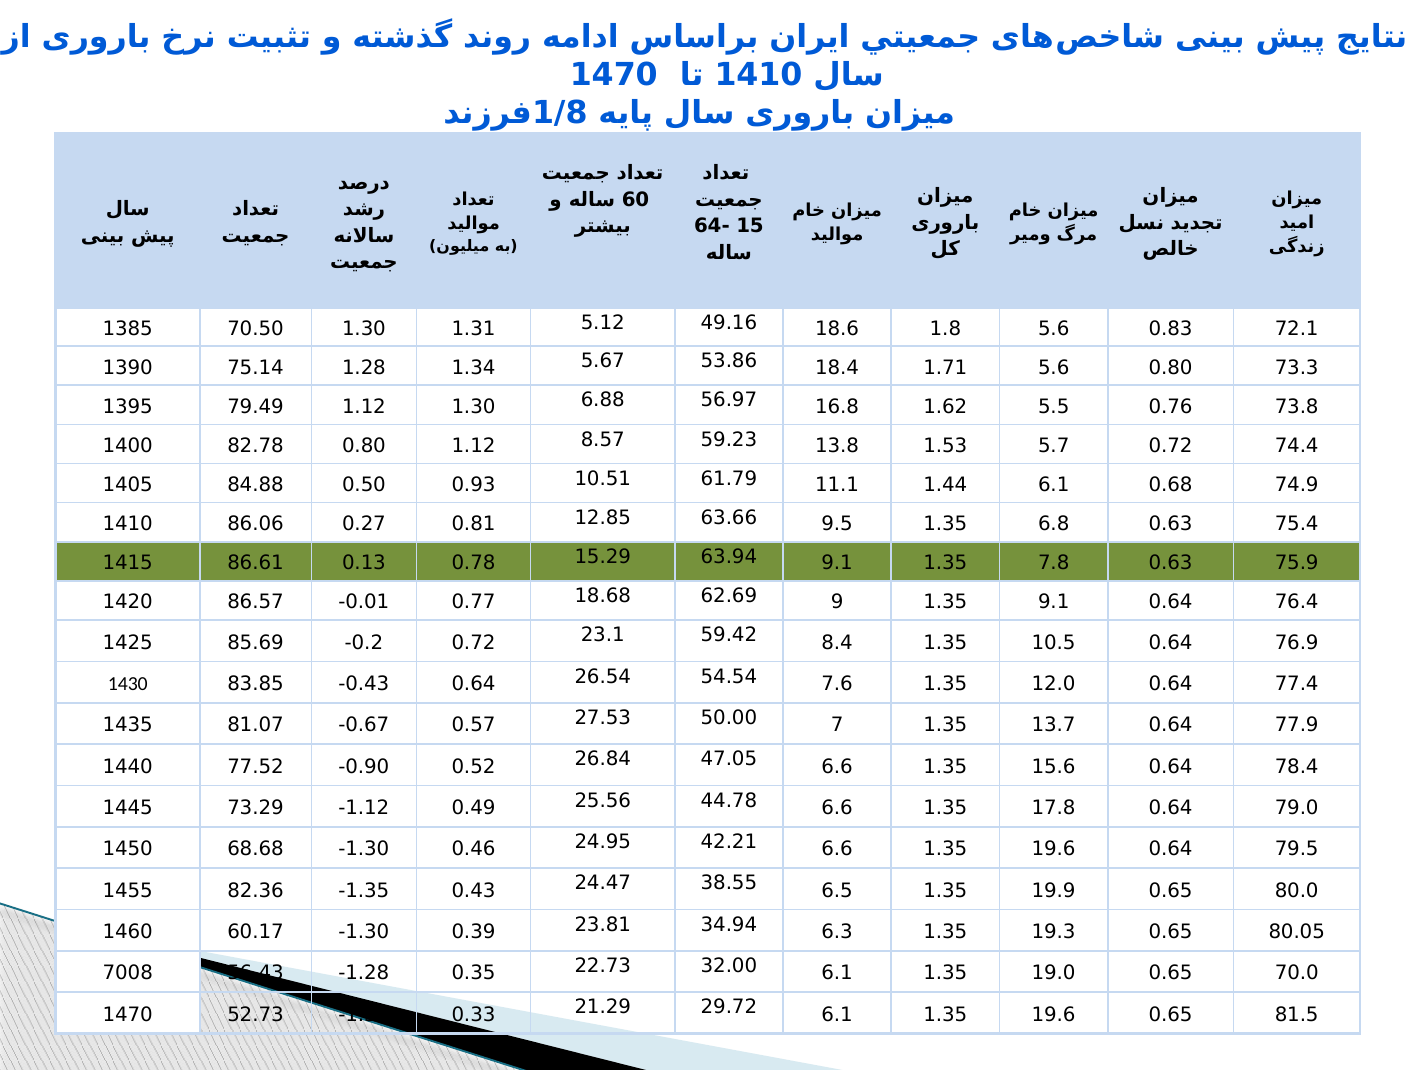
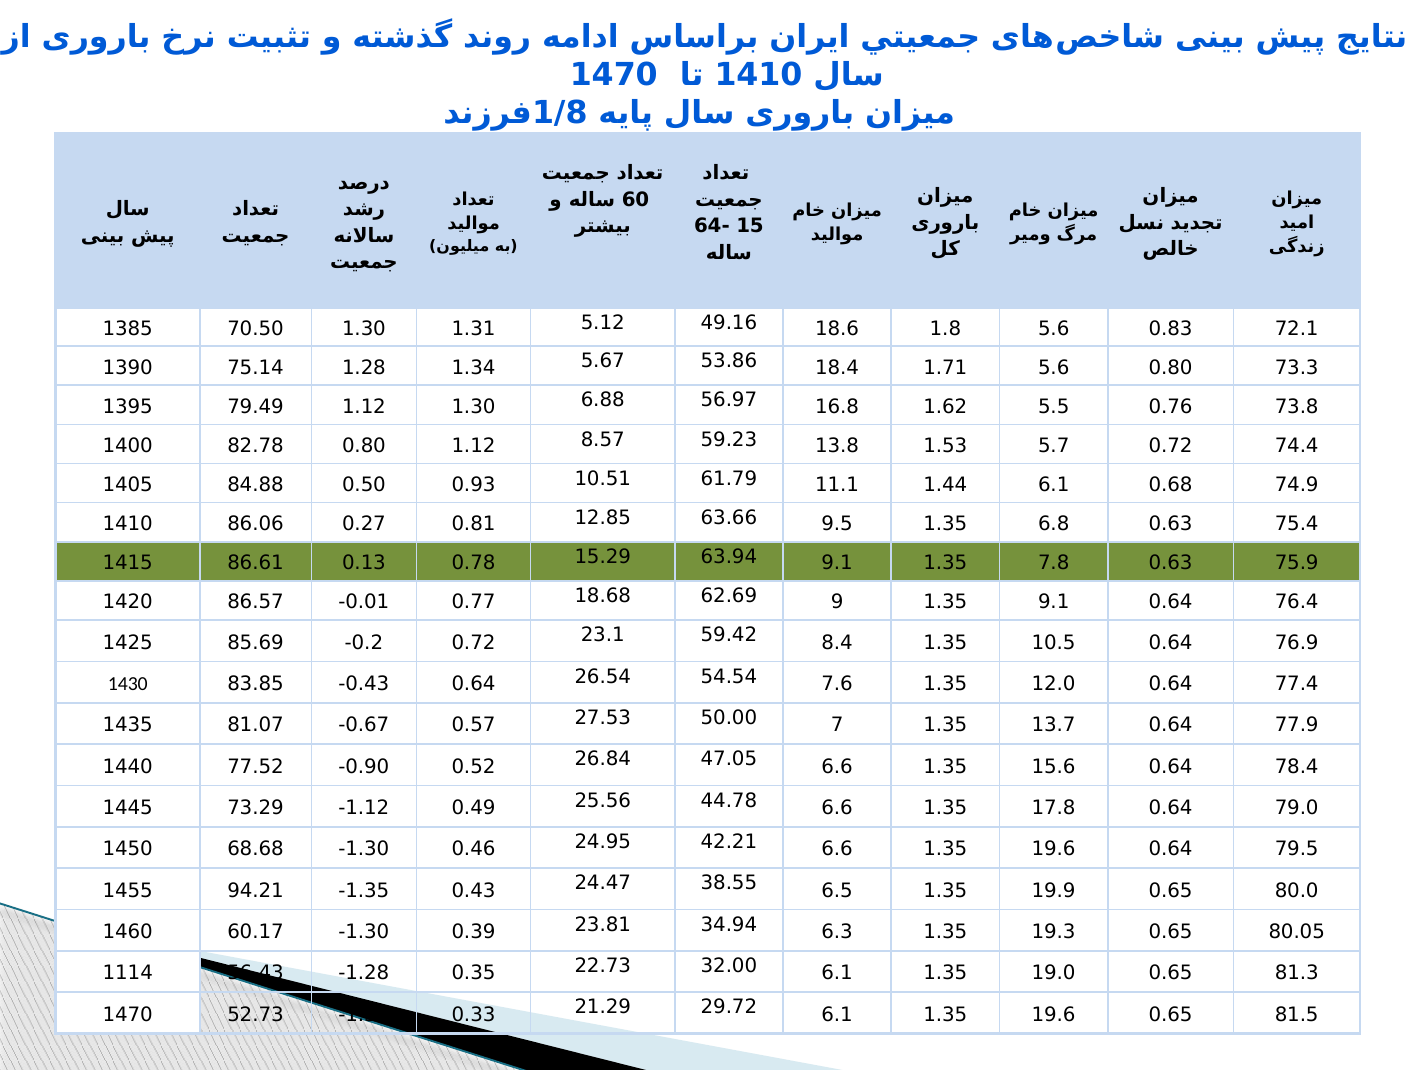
82.36: 82.36 -> 94.21
7008: 7008 -> 1114
70.0: 70.0 -> 81.3
